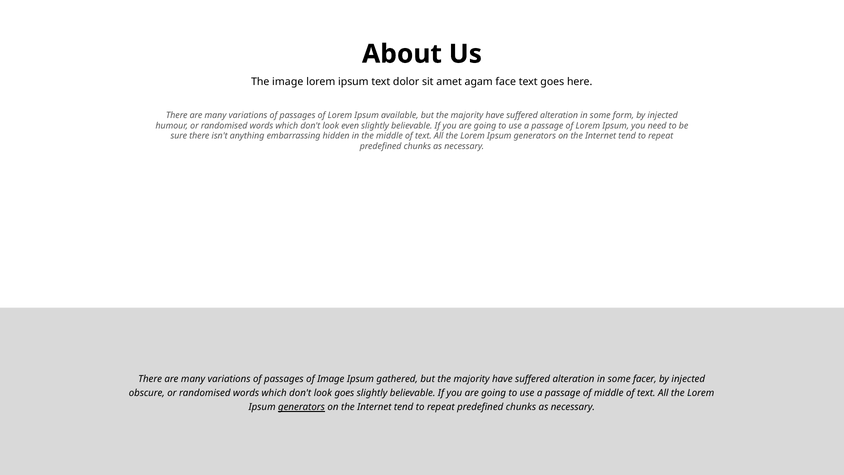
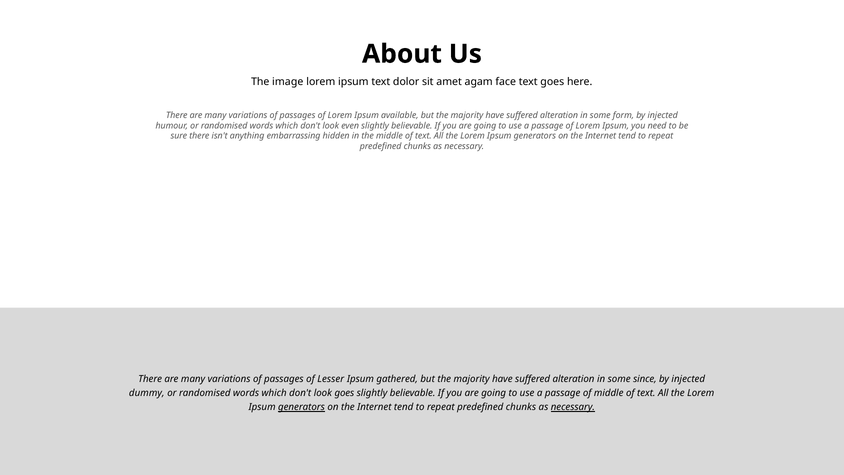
of Image: Image -> Lesser
facer: facer -> since
obscure: obscure -> dummy
necessary at (573, 407) underline: none -> present
